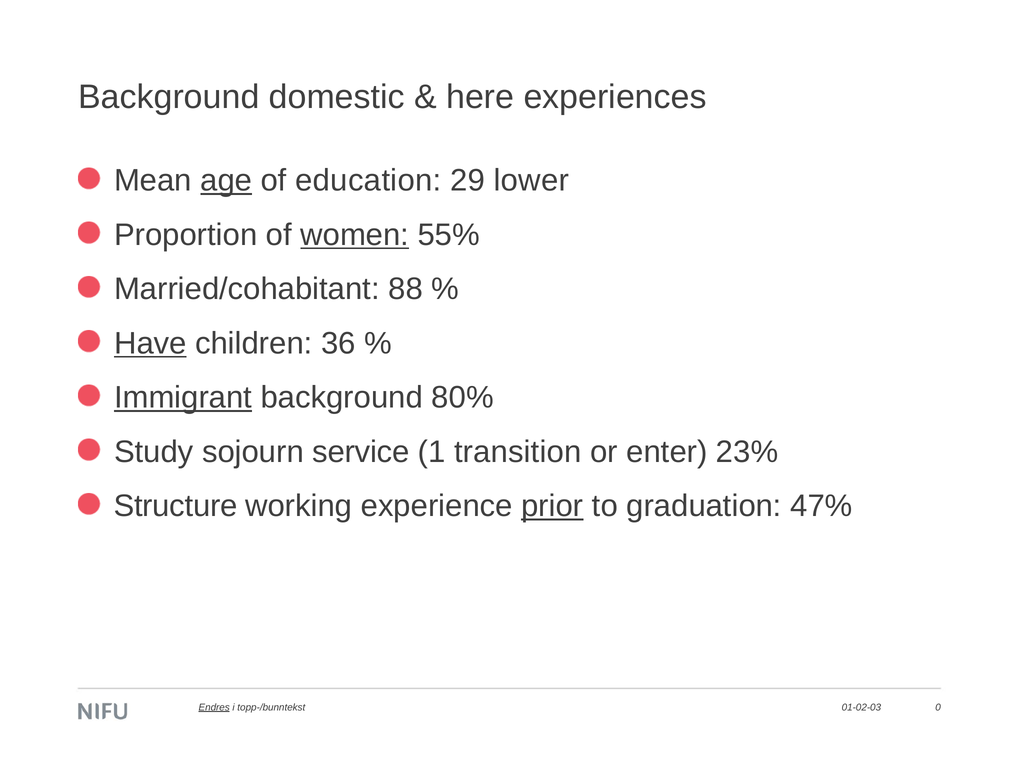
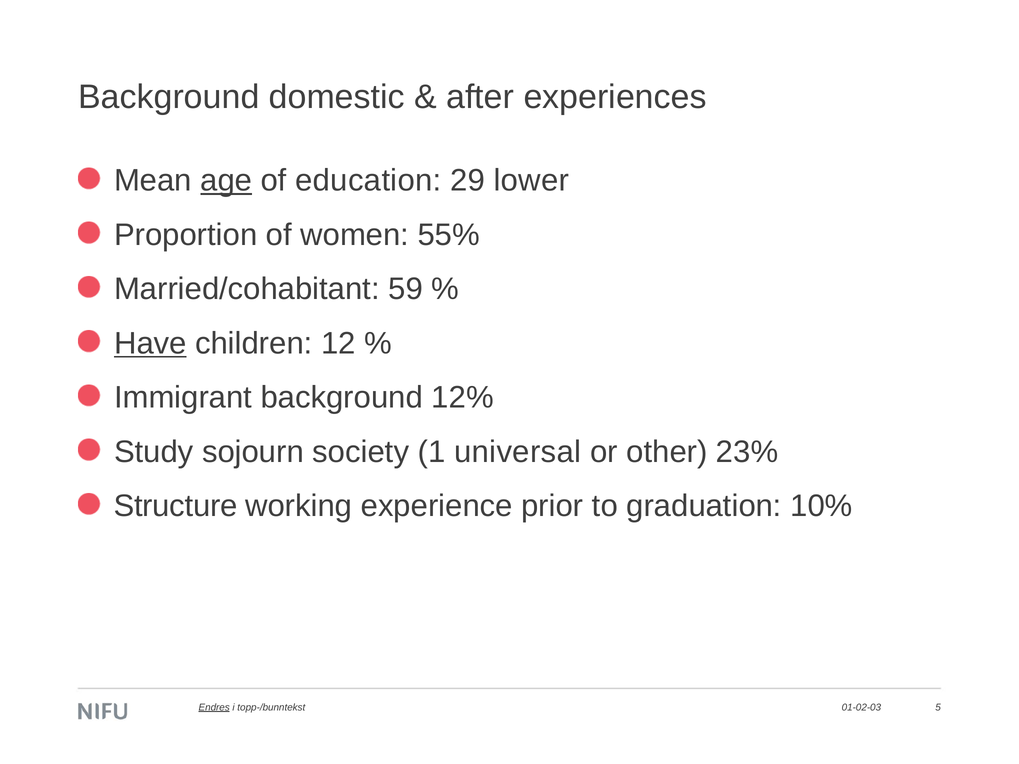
here: here -> after
women underline: present -> none
88: 88 -> 59
36: 36 -> 12
Immigrant underline: present -> none
80%: 80% -> 12%
service: service -> society
transition: transition -> universal
enter: enter -> other
prior underline: present -> none
47%: 47% -> 10%
0: 0 -> 5
